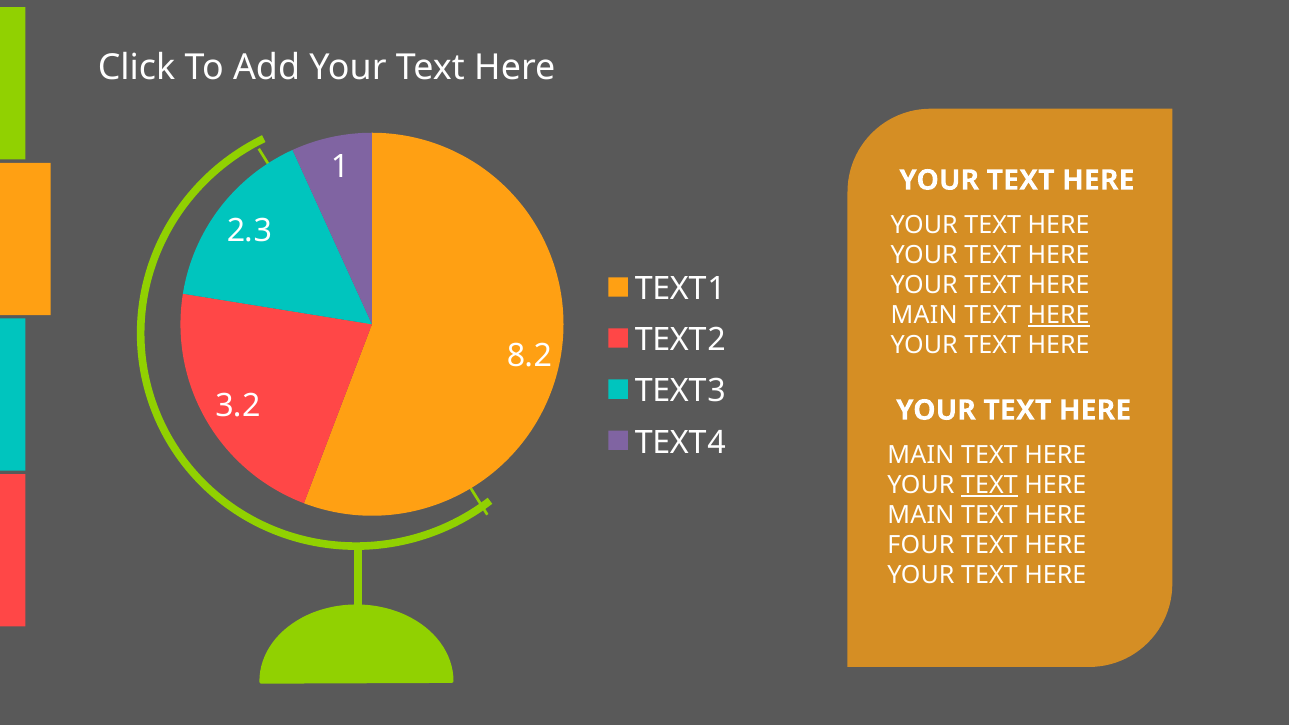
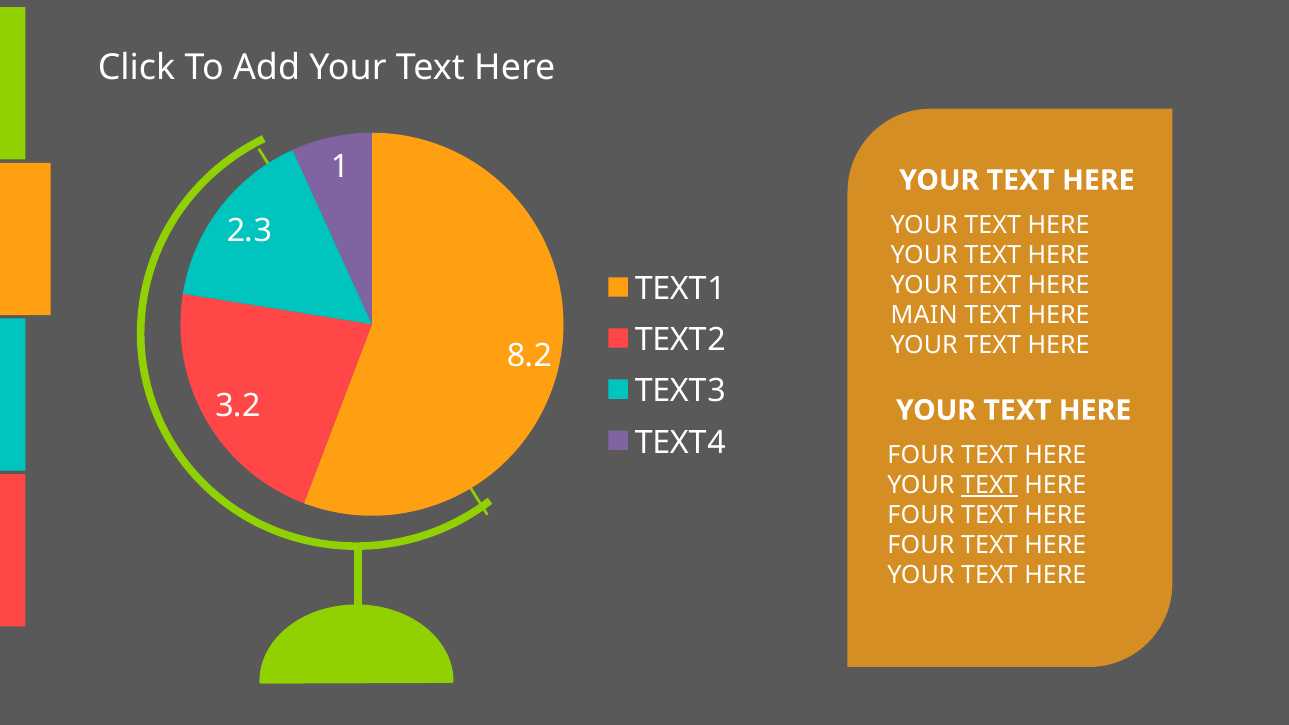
HERE at (1059, 315) underline: present -> none
MAIN at (921, 455): MAIN -> FOUR
MAIN at (921, 515): MAIN -> FOUR
